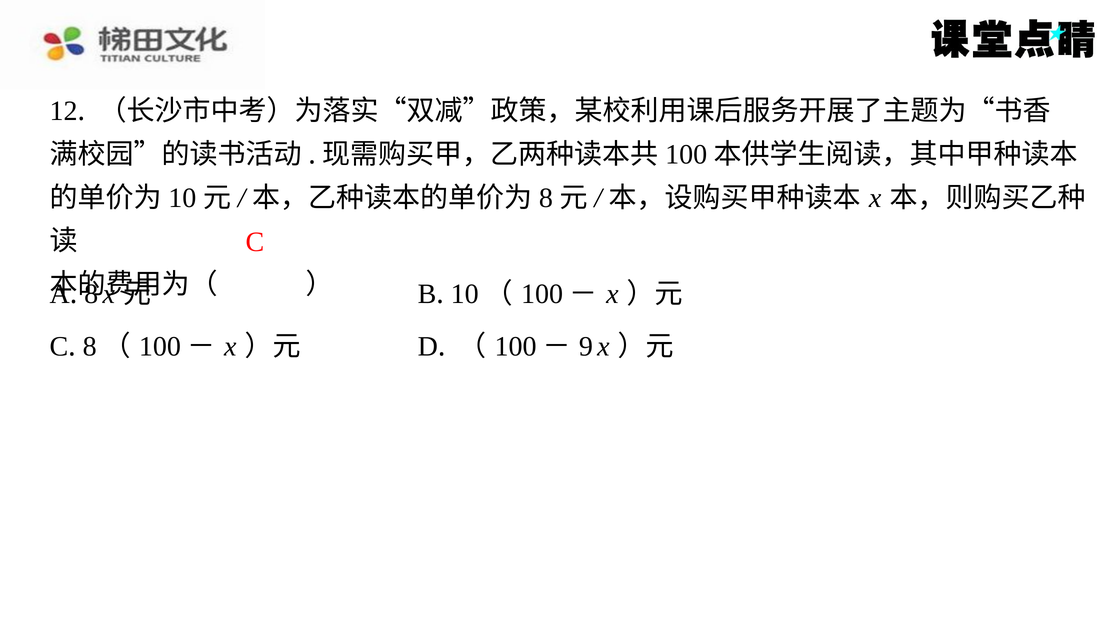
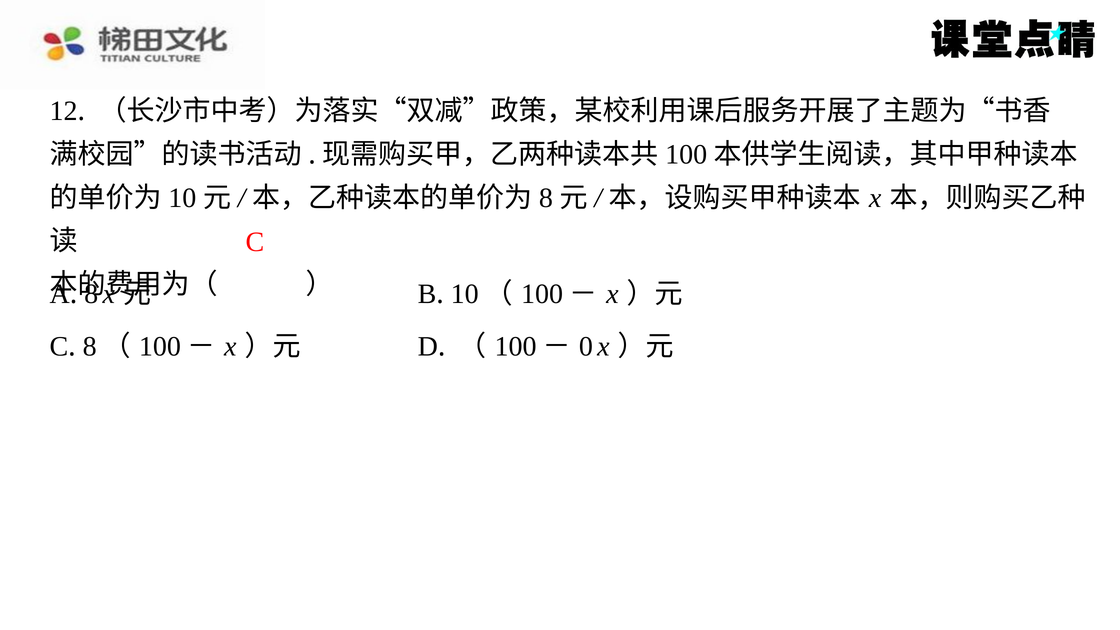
9: 9 -> 0
